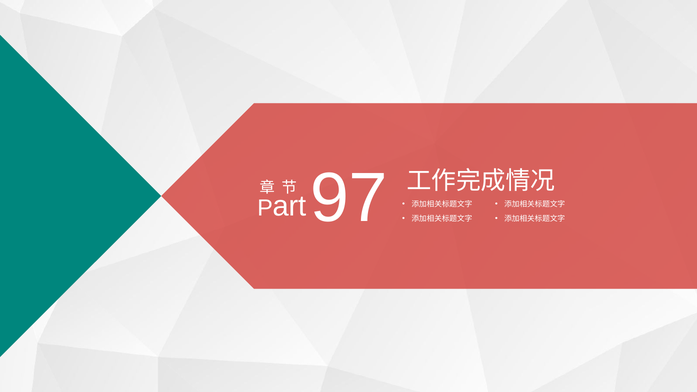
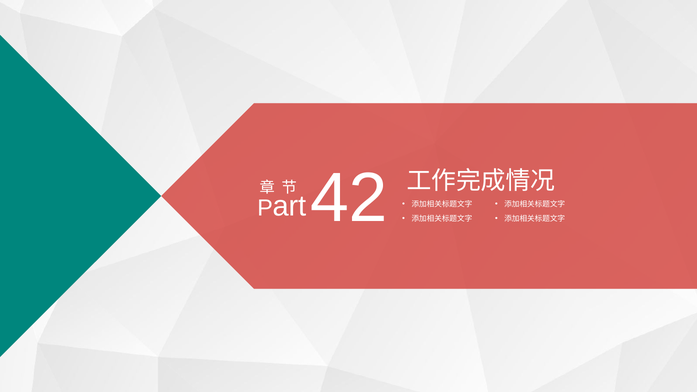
97: 97 -> 42
